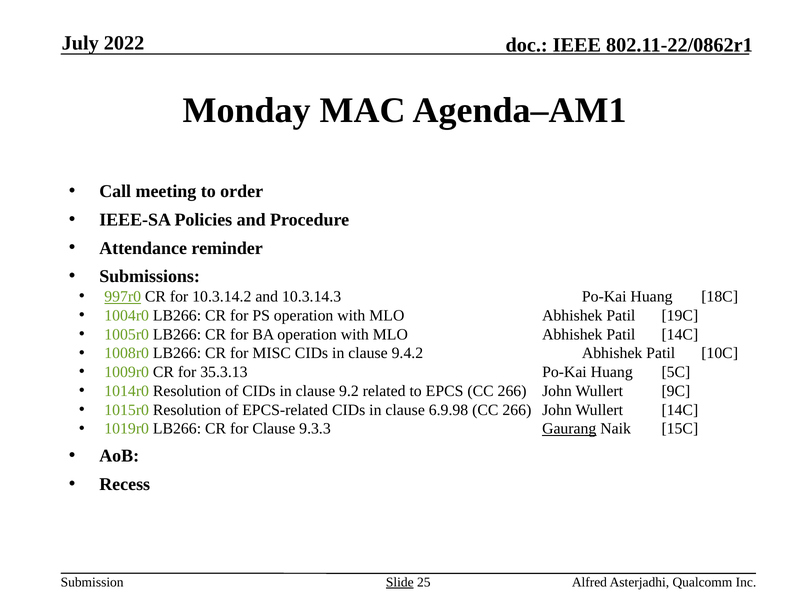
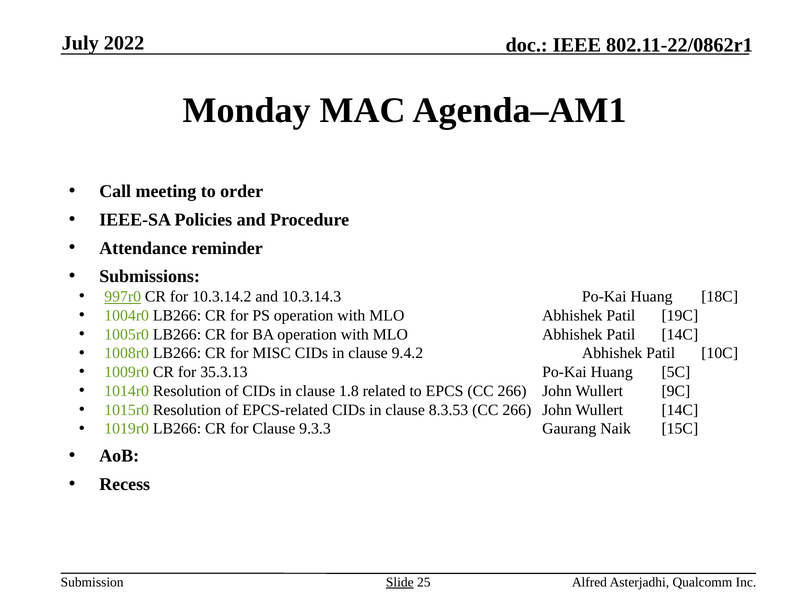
9.2: 9.2 -> 1.8
6.9.98: 6.9.98 -> 8.3.53
Gaurang underline: present -> none
